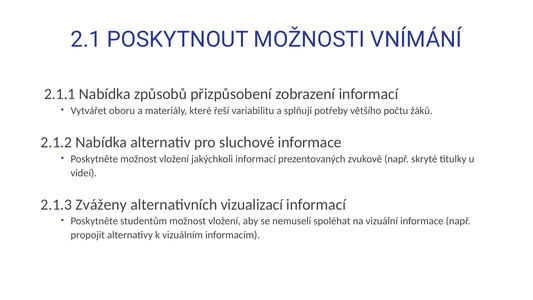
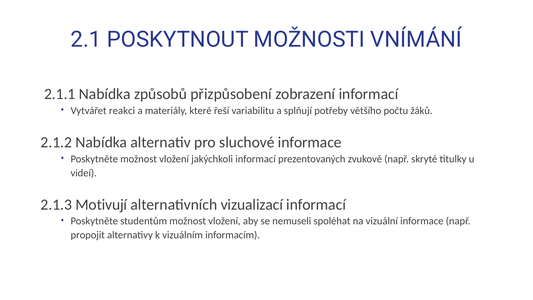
oboru: oboru -> reakci
Zváženy: Zváženy -> Motivují
